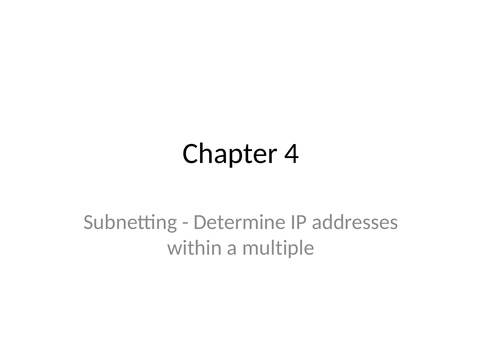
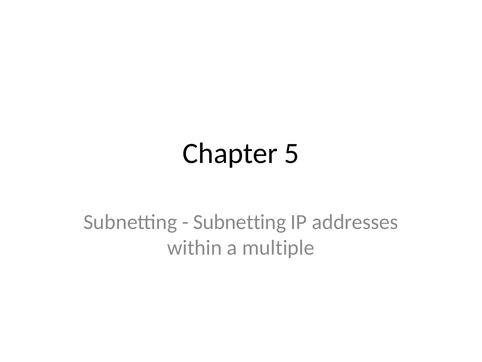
4: 4 -> 5
Determine at (240, 222): Determine -> Subnetting
